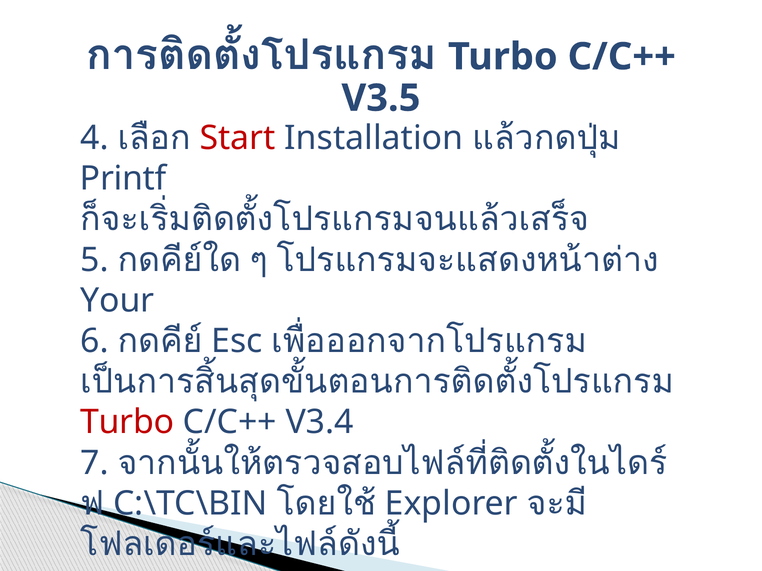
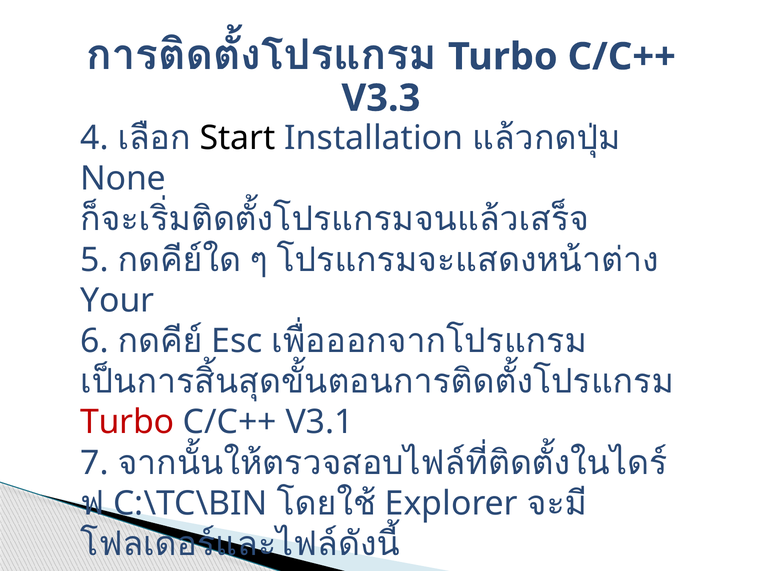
V3.5: V3.5 -> V3.3
Start colour: red -> black
Printf: Printf -> None
V3.4: V3.4 -> V3.1
